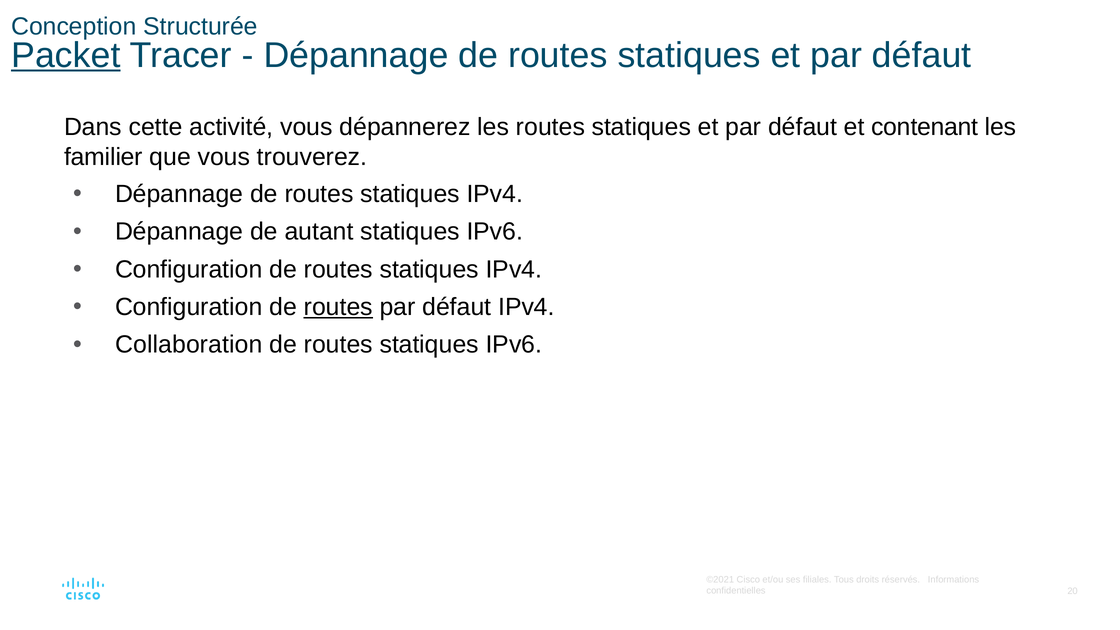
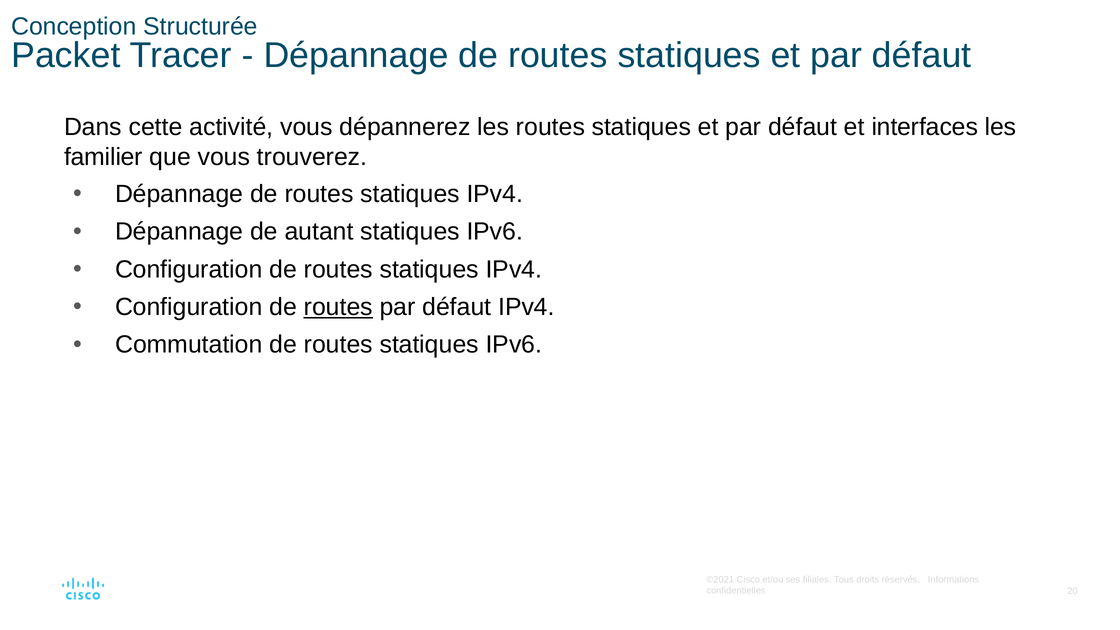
Packet underline: present -> none
contenant: contenant -> interfaces
Collaboration: Collaboration -> Commutation
